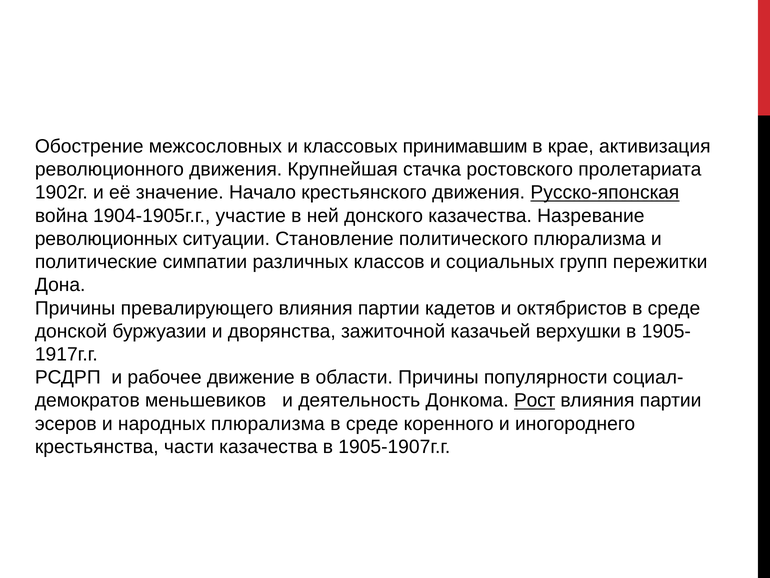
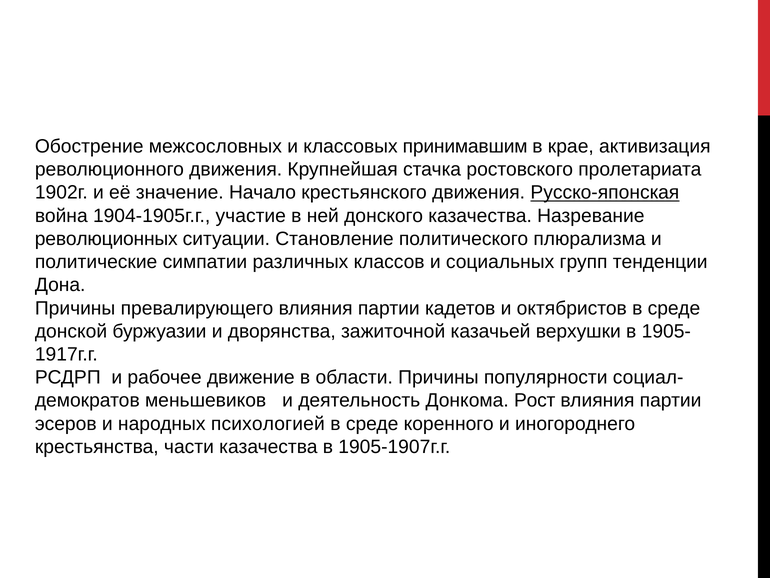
пережитки: пережитки -> тенденции
Рост underline: present -> none
народных плюрализма: плюрализма -> психологией
